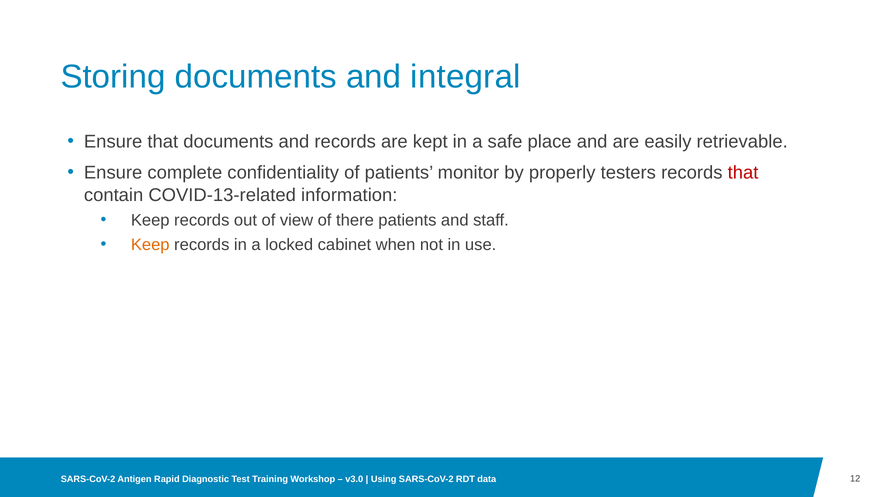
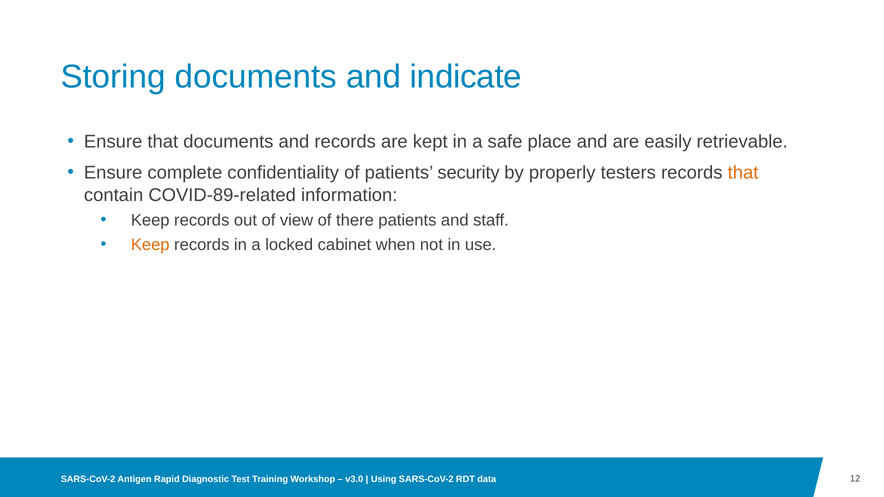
integral: integral -> indicate
monitor: monitor -> security
that at (743, 173) colour: red -> orange
COVID-13-related: COVID-13-related -> COVID-89-related
